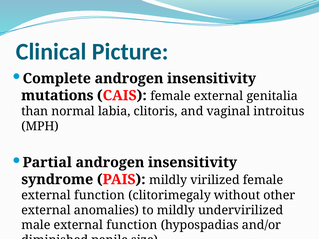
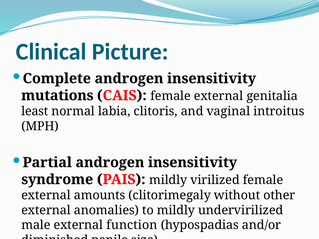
than: than -> least
function at (100, 195): function -> amounts
